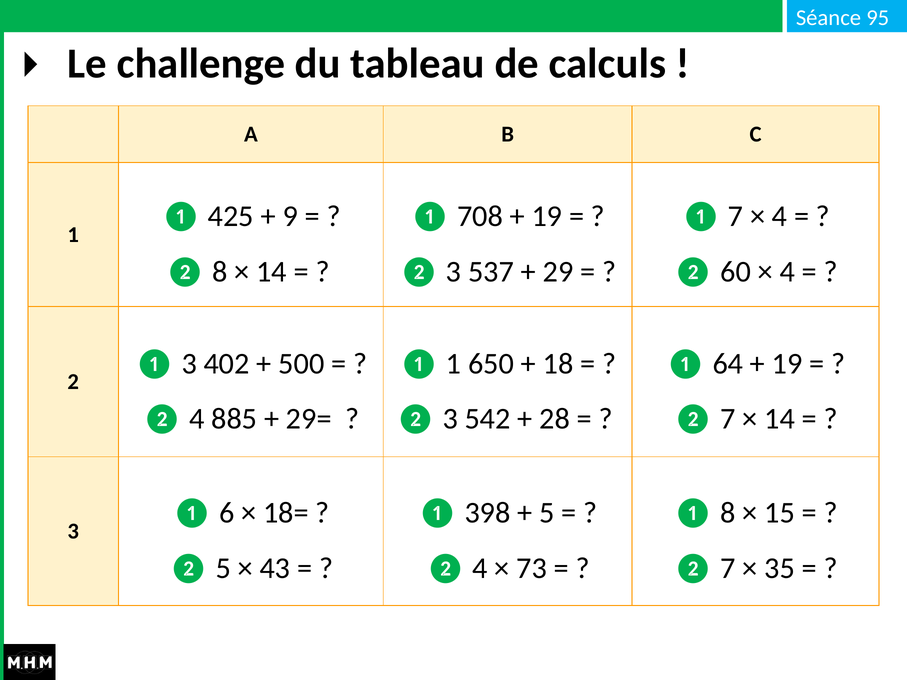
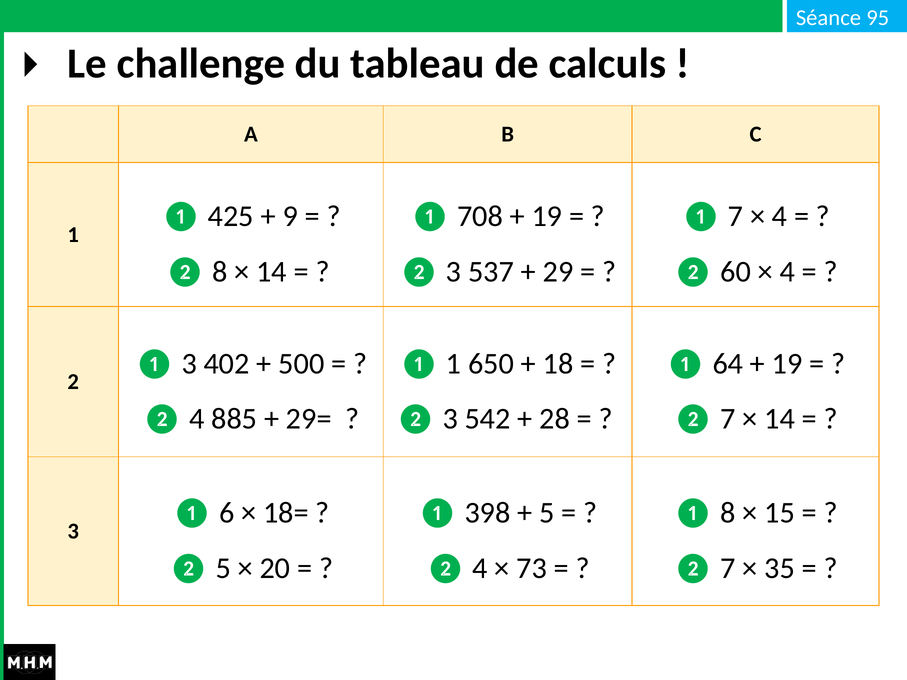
43: 43 -> 20
